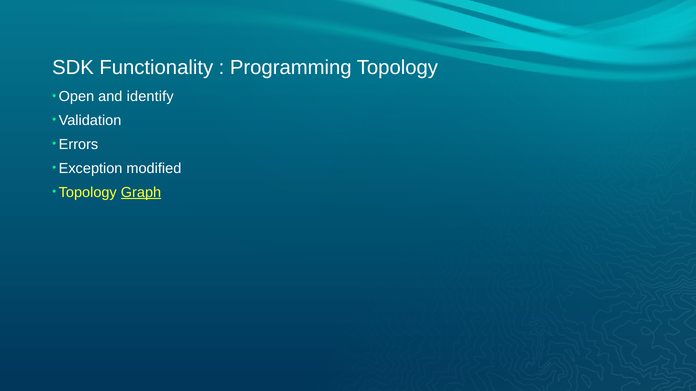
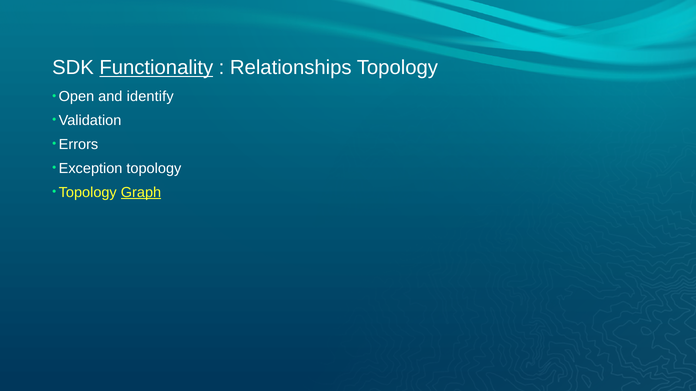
Functionality underline: none -> present
Programming: Programming -> Relationships
Exception modified: modified -> topology
